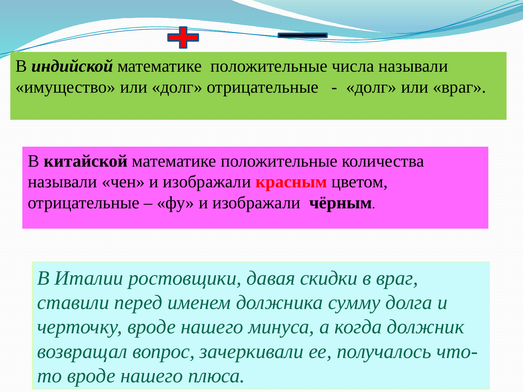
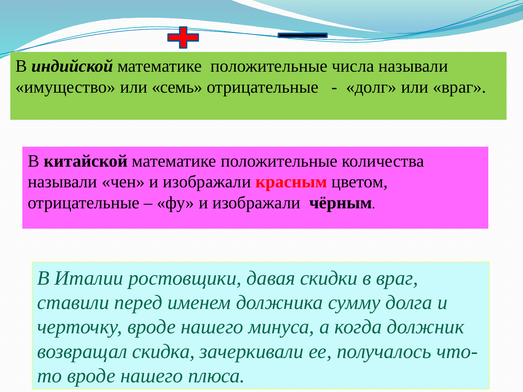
или долг: долг -> семь
вопрос: вопрос -> скидка
